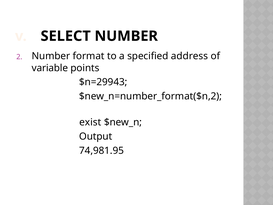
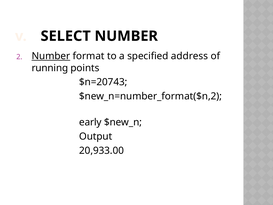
Number at (51, 56) underline: none -> present
variable: variable -> running
$n=29943: $n=29943 -> $n=20743
exist: exist -> early
74,981.95: 74,981.95 -> 20,933.00
